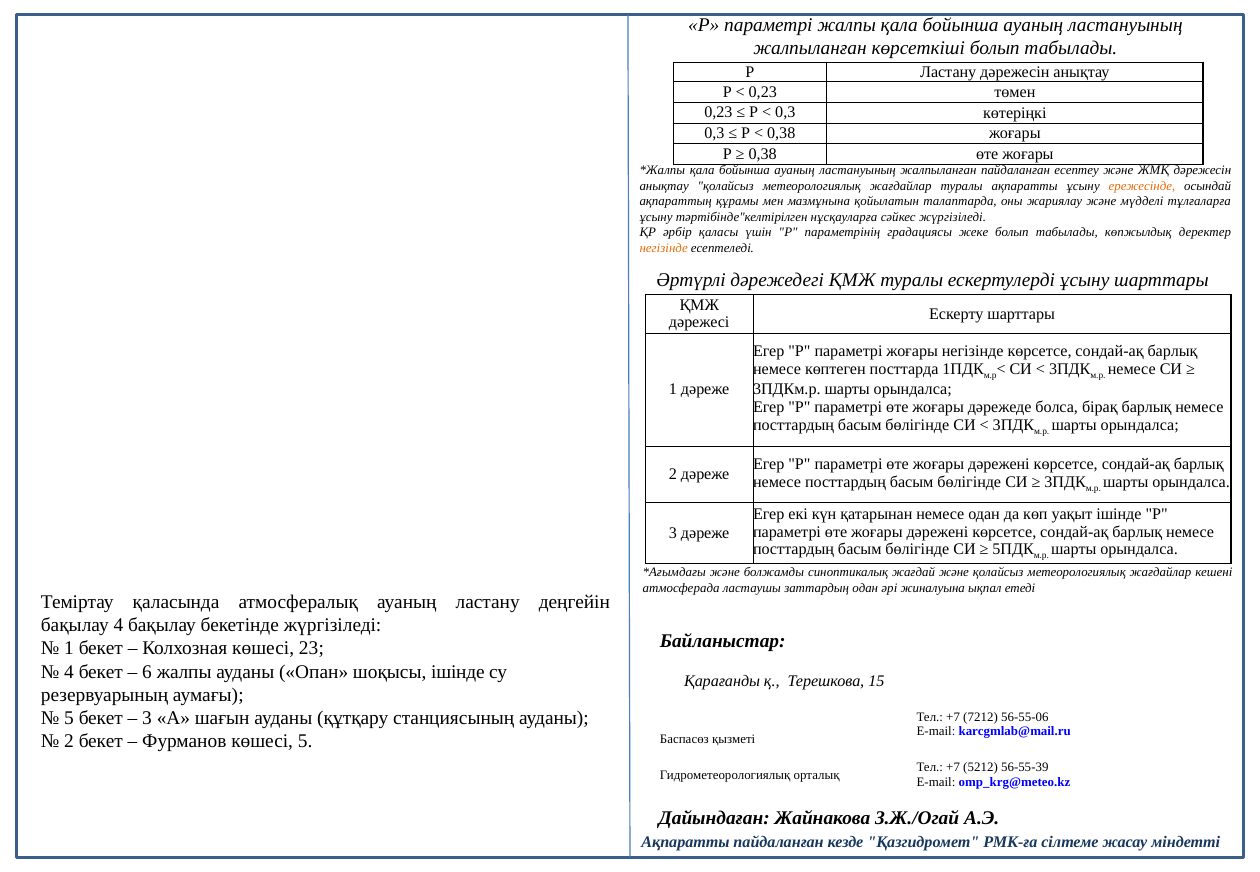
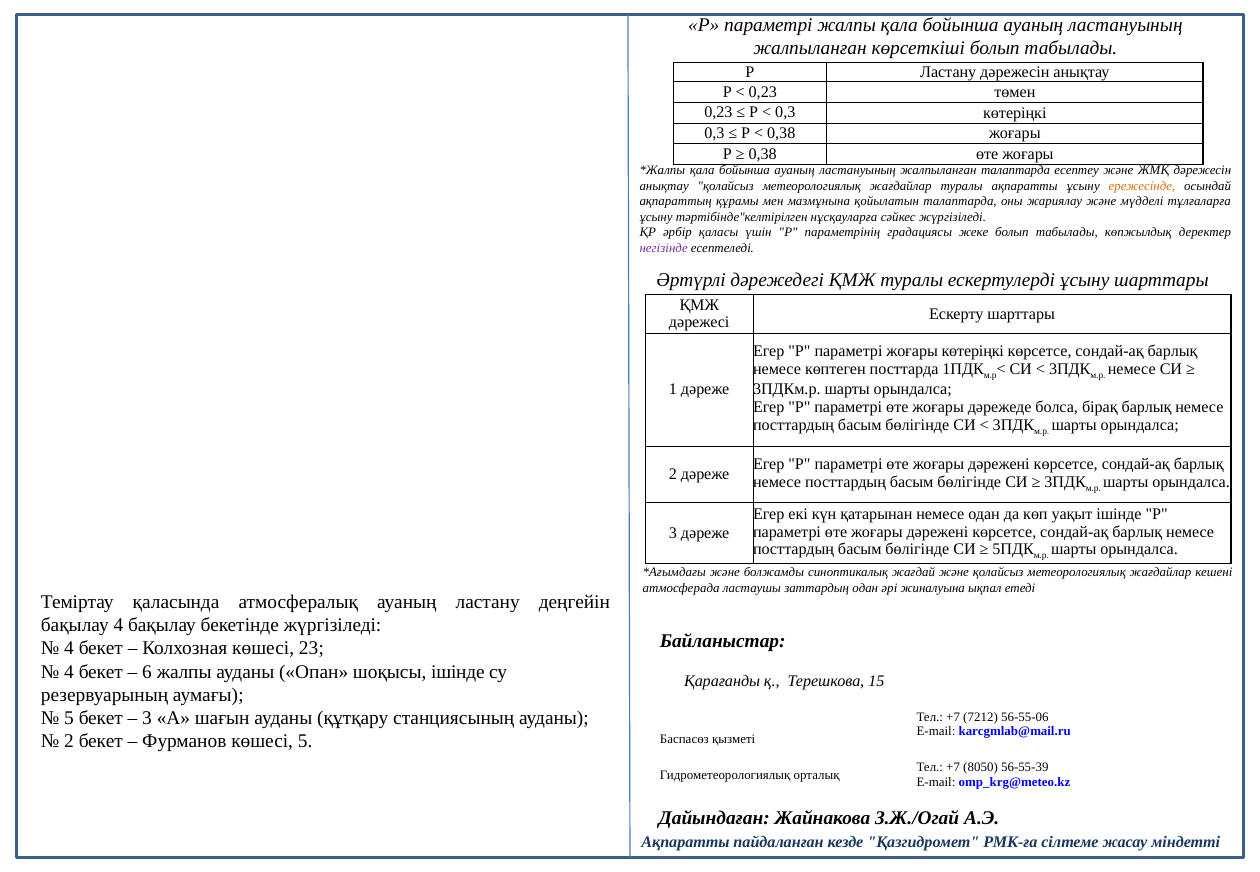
жалпыланған пайдаланған: пайдаланған -> талаптарда
негізінде at (664, 248) colour: orange -> purple
жоғары негізінде: негізінде -> көтеріңкі
1 at (69, 649): 1 -> 4
5212: 5212 -> 8050
